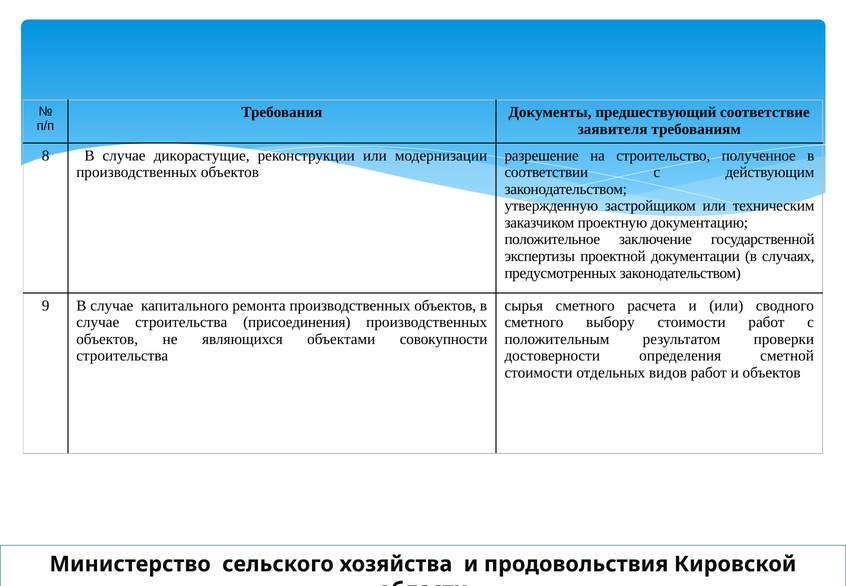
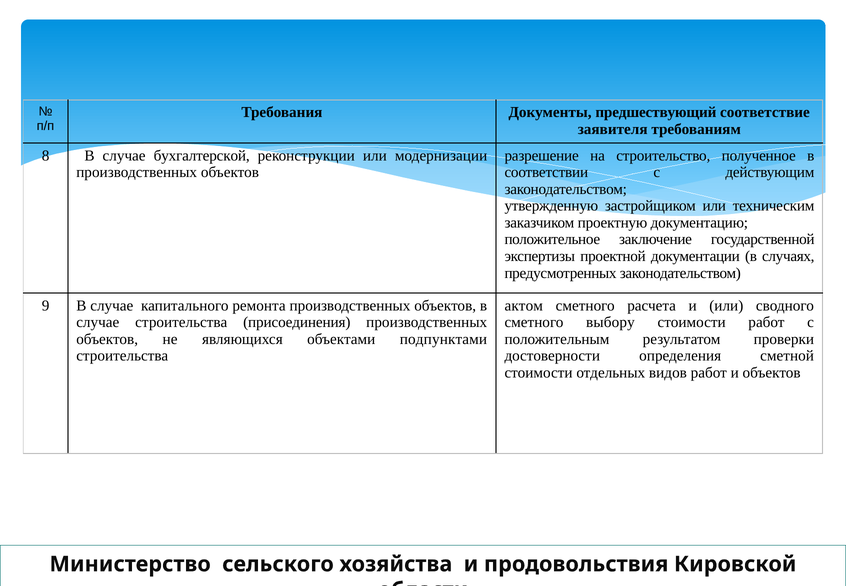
дикорастущие: дикорастущие -> бухгалтерской
сырья: сырья -> актом
совокупности: совокупности -> подпунктами
